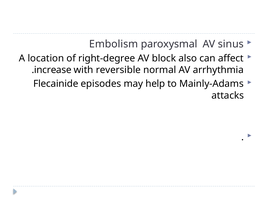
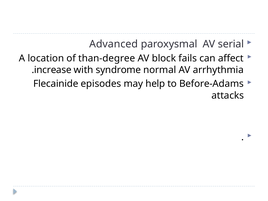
Embolism: Embolism -> Advanced
sinus: sinus -> serial
right-degree: right-degree -> than-degree
also: also -> fails
reversible: reversible -> syndrome
Mainly-Adams: Mainly-Adams -> Before-Adams
